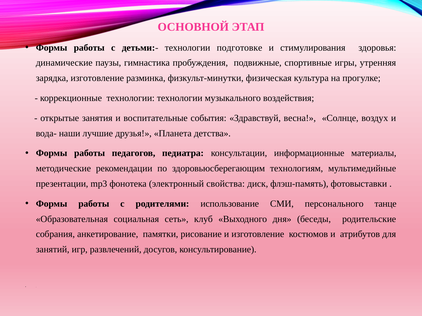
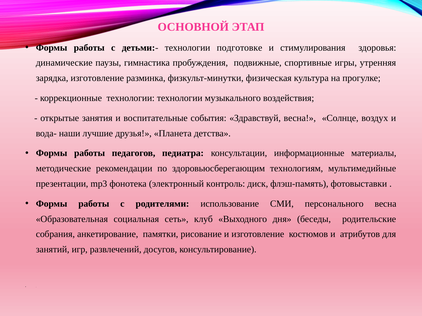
свойства: свойства -> контроль
персонального танце: танце -> весна
